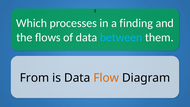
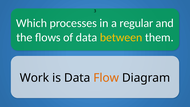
finding: finding -> regular
between colour: light blue -> yellow
From: From -> Work
